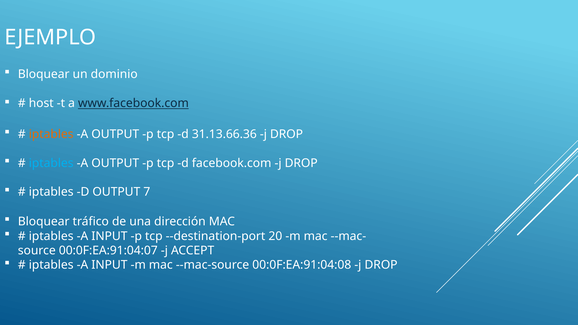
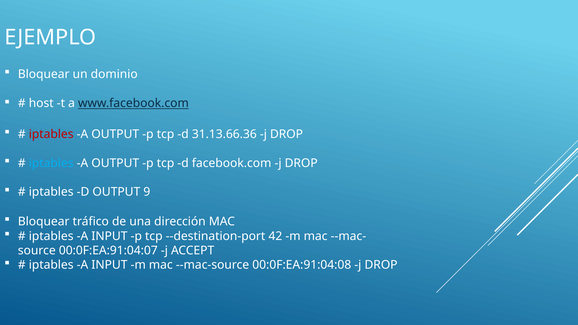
iptables at (51, 134) colour: orange -> red
7: 7 -> 9
20: 20 -> 42
